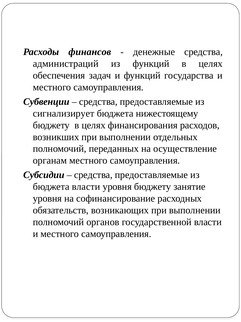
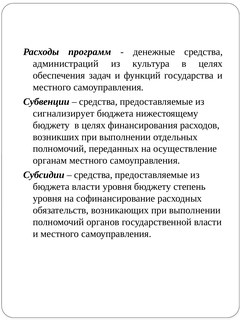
финансов: финансов -> программ
из функций: функций -> культура
занятие: занятие -> степень
